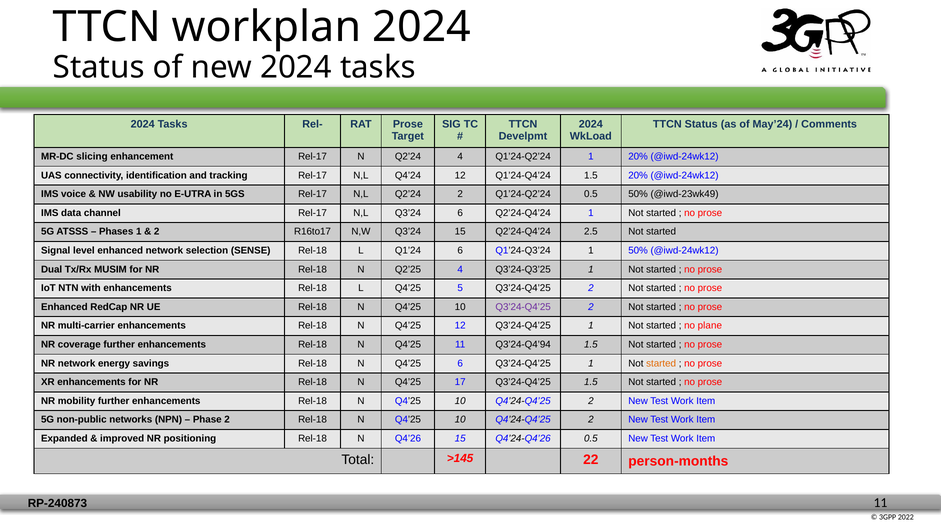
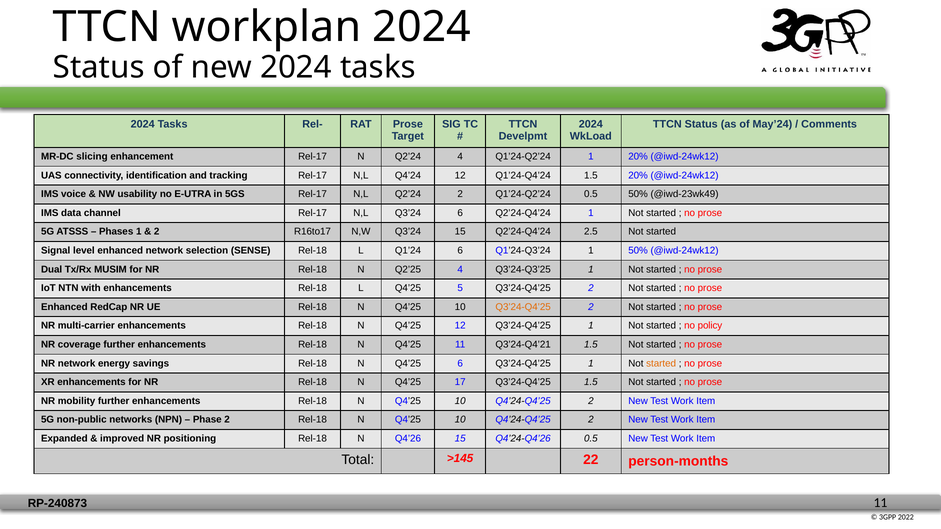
Q3’24-Q4’25 at (523, 307) colour: purple -> orange
plane: plane -> policy
Q3’24-Q4’94: Q3’24-Q4’94 -> Q3’24-Q4’21
